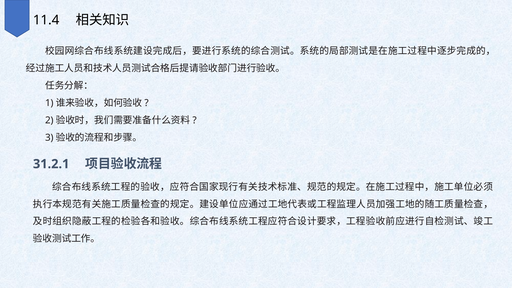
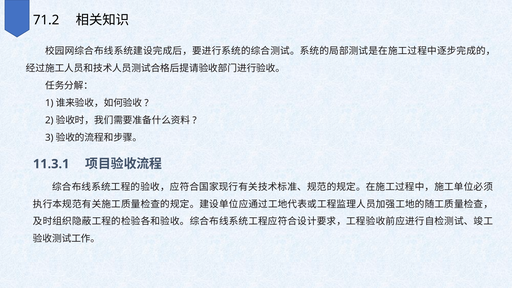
11.4: 11.4 -> 71.2
31.2.1: 31.2.1 -> 11.3.1
